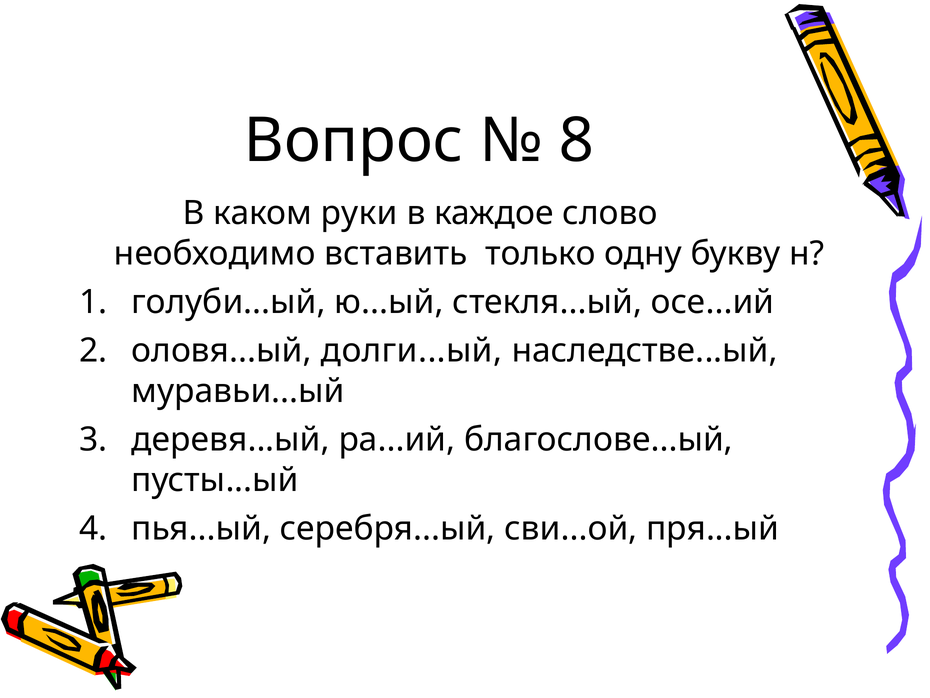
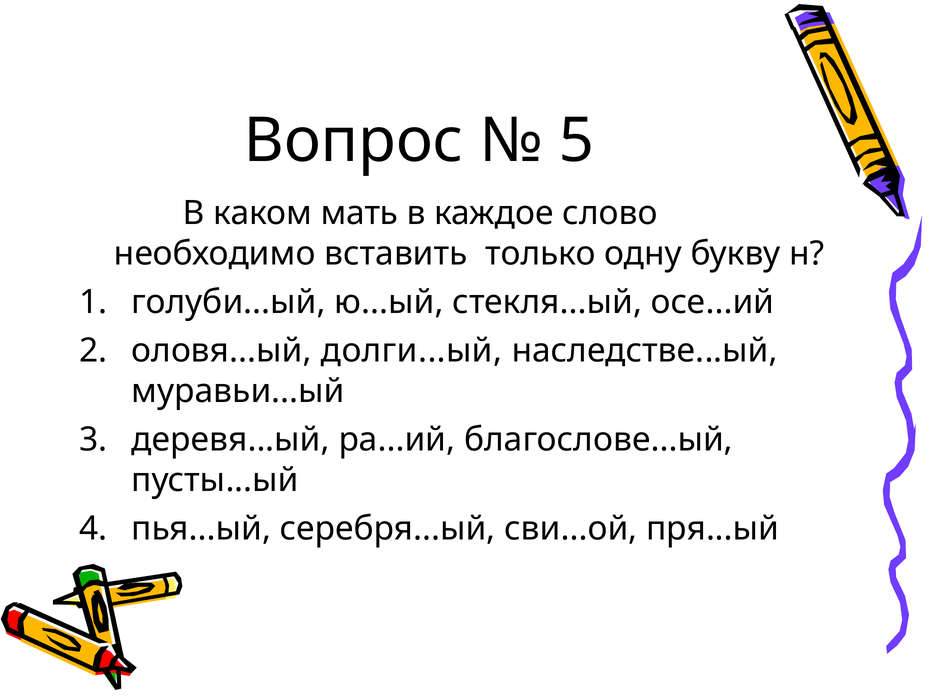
8: 8 -> 5
руки: руки -> мать
